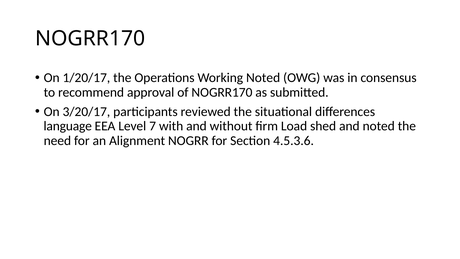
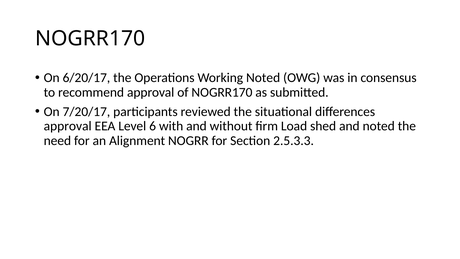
1/20/17: 1/20/17 -> 6/20/17
3/20/17: 3/20/17 -> 7/20/17
language at (68, 126): language -> approval
7: 7 -> 6
4.5.3.6: 4.5.3.6 -> 2.5.3.3
